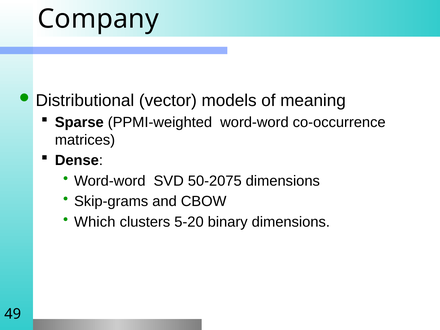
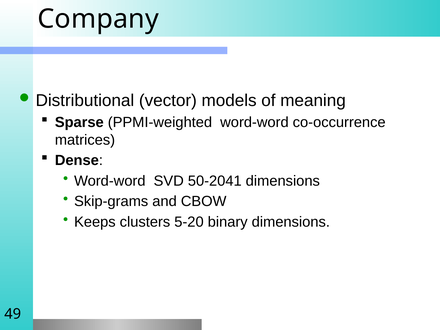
50-2075: 50-2075 -> 50-2041
Which: Which -> Keeps
